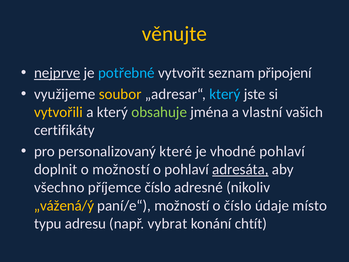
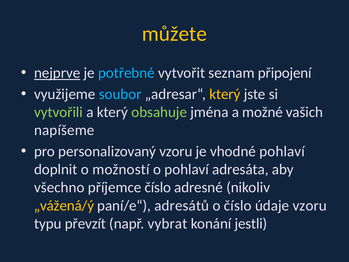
věnujte: věnujte -> můžete
soubor colour: yellow -> light blue
který at (225, 94) colour: light blue -> yellow
vytvořili colour: yellow -> light green
vlastní: vlastní -> možné
certifikáty: certifikáty -> napíšeme
personalizovaný které: které -> vzoru
adresáta underline: present -> none
paní/e“ možností: možností -> adresátů
údaje místo: místo -> vzoru
adresu: adresu -> převzít
chtít: chtít -> jestli
